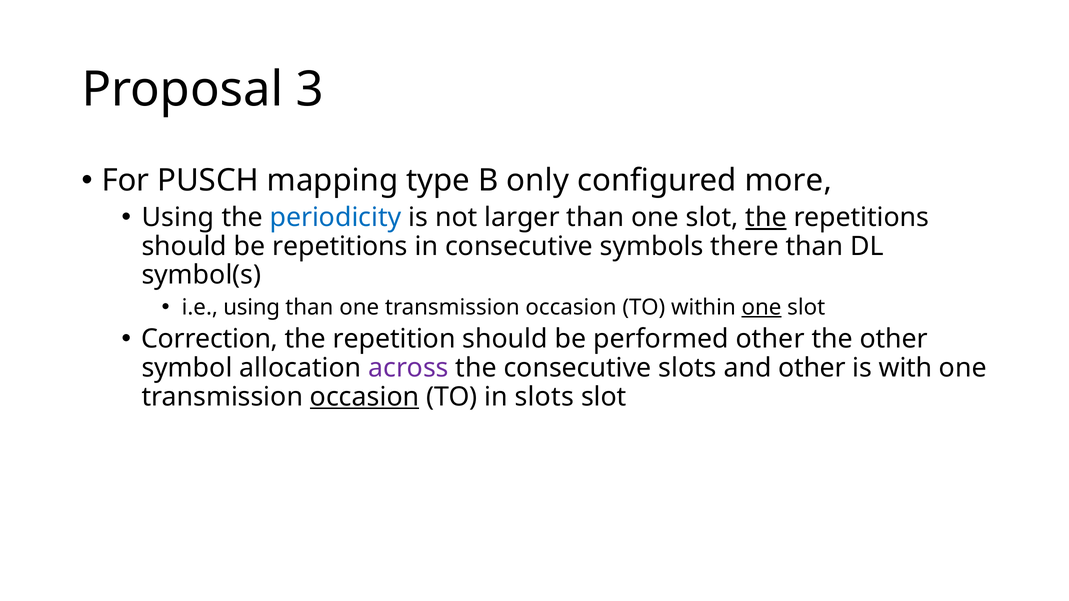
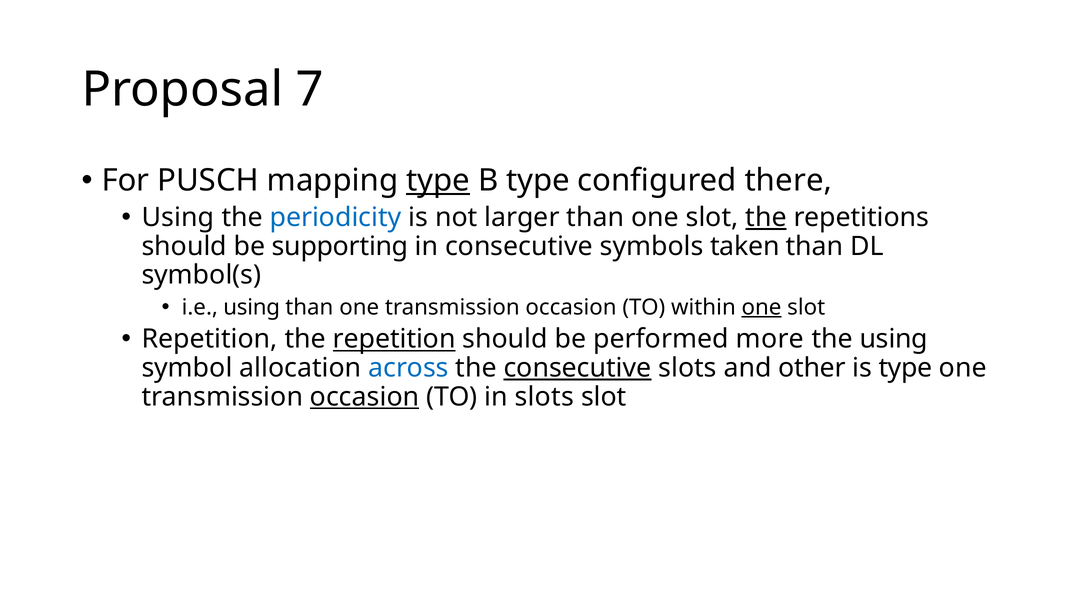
3: 3 -> 7
type at (438, 181) underline: none -> present
B only: only -> type
more: more -> there
be repetitions: repetitions -> supporting
there: there -> taken
Correction at (210, 339): Correction -> Repetition
repetition at (394, 339) underline: none -> present
performed other: other -> more
the other: other -> using
across colour: purple -> blue
consecutive at (578, 368) underline: none -> present
is with: with -> type
